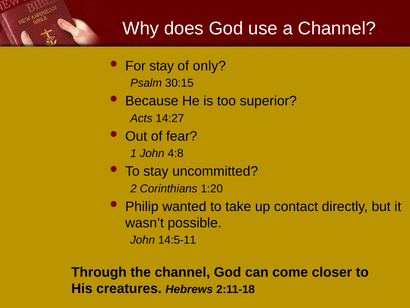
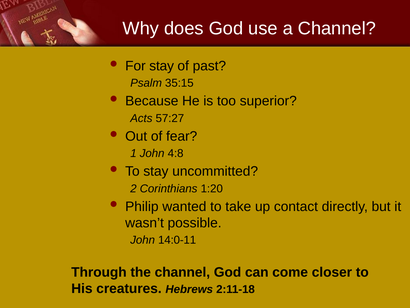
only: only -> past
30:15: 30:15 -> 35:15
14:27: 14:27 -> 57:27
14:5-11: 14:5-11 -> 14:0-11
